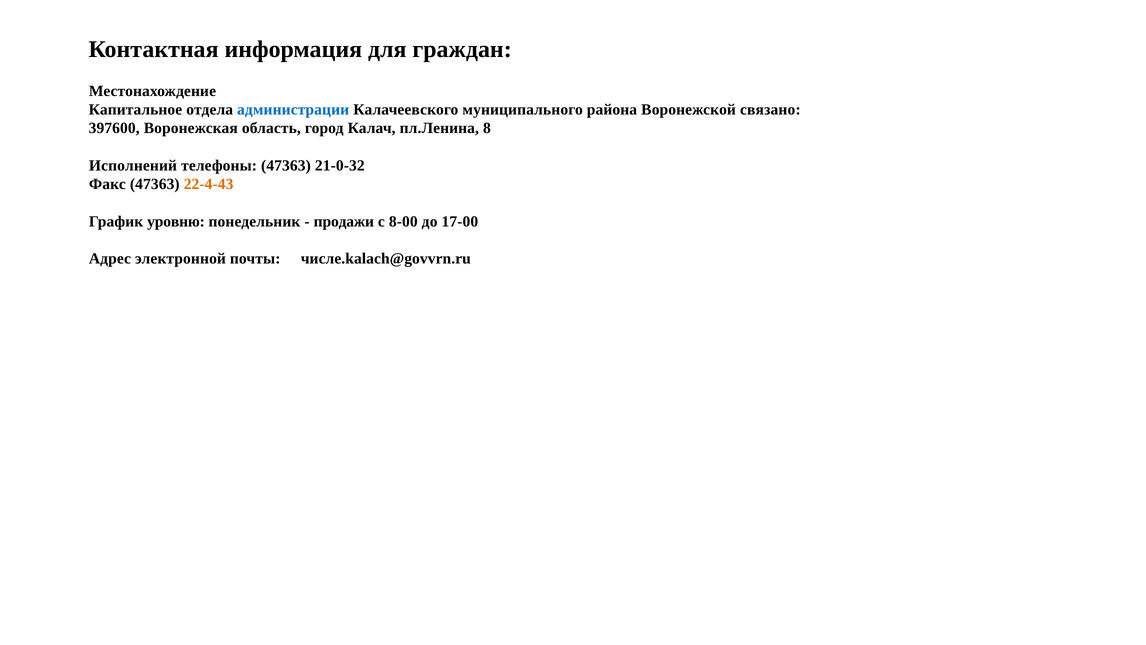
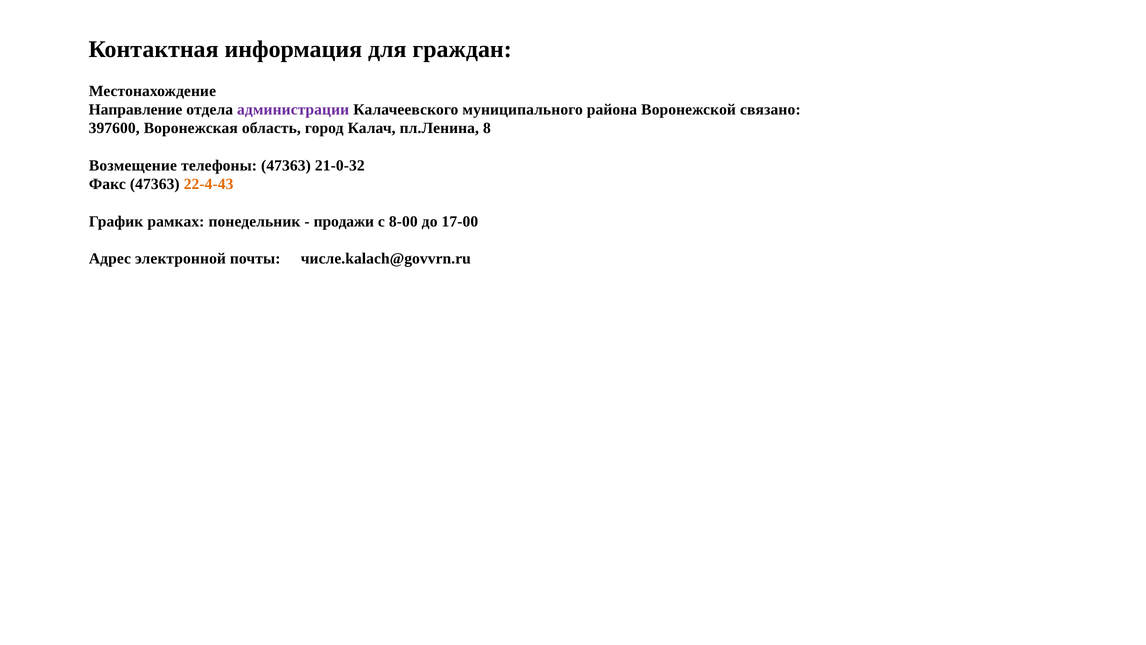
Капитальное: Капитальное -> Направление
администрации colour: blue -> purple
Исполнений: Исполнений -> Возмещение
уровню: уровню -> рамках
